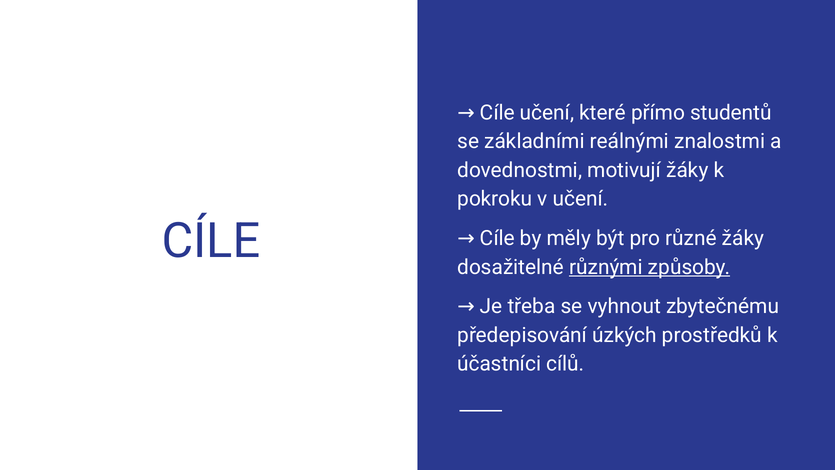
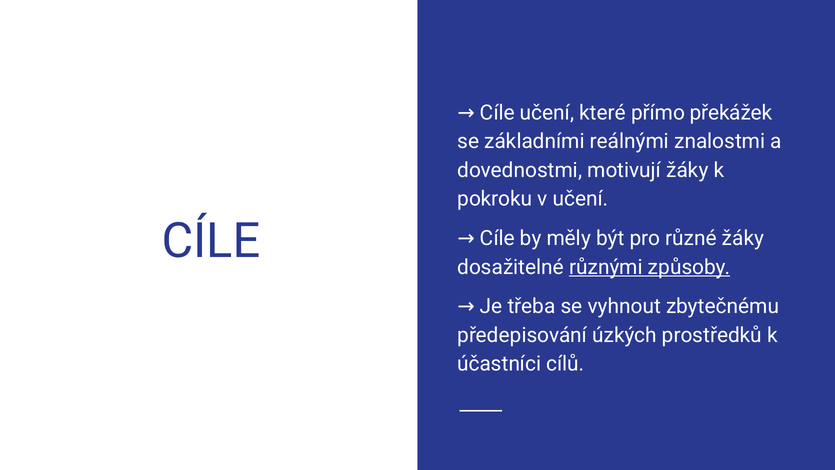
studentů: studentů -> překážek
